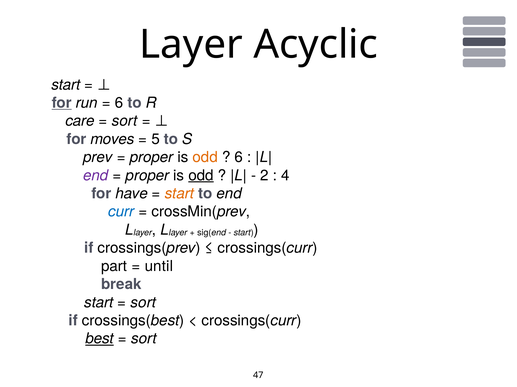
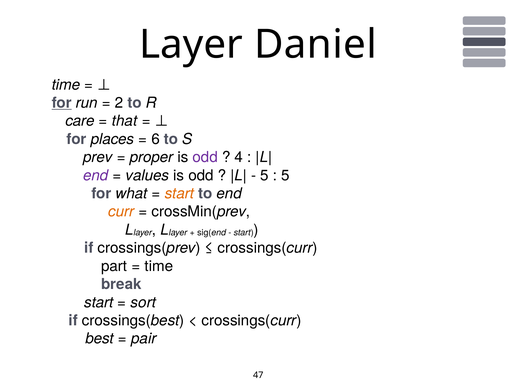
Acyclic: Acyclic -> Daniel
start at (66, 85): start -> time
6 at (119, 103): 6 -> 2
sort at (125, 121): sort -> that
moves: moves -> places
5: 5 -> 6
odd at (205, 158) colour: orange -> purple
6 at (239, 158): 6 -> 4
proper at (147, 176): proper -> values
odd at (201, 176) underline: present -> none
2 at (264, 176): 2 -> 5
4 at (285, 176): 4 -> 5
have: have -> what
curr colour: blue -> orange
until at (159, 267): until -> time
best underline: present -> none
sort at (144, 339): sort -> pair
